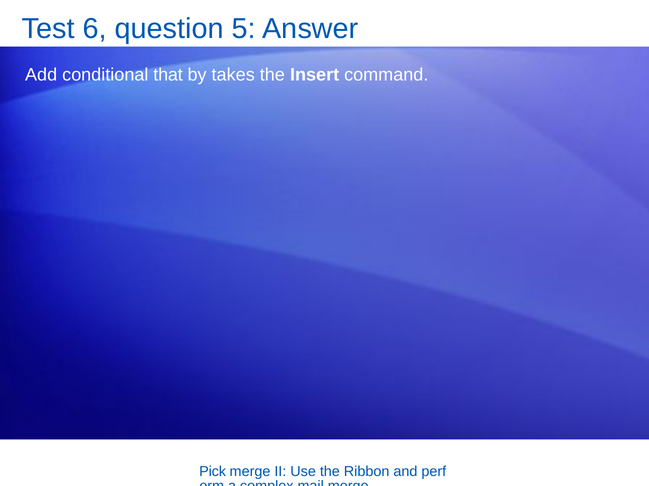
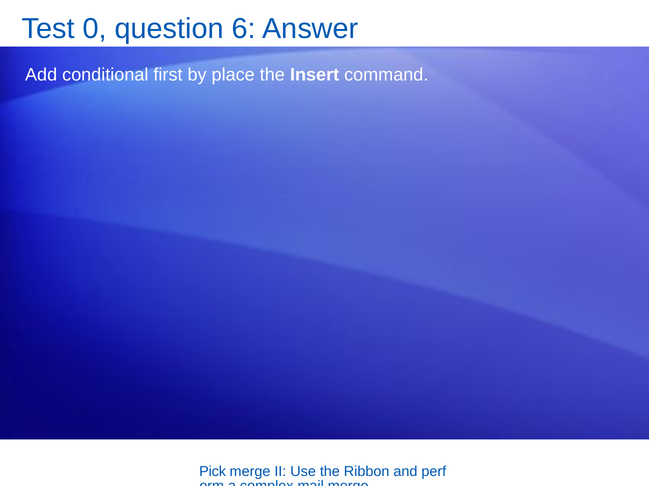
6: 6 -> 0
5: 5 -> 6
that: that -> first
takes: takes -> place
